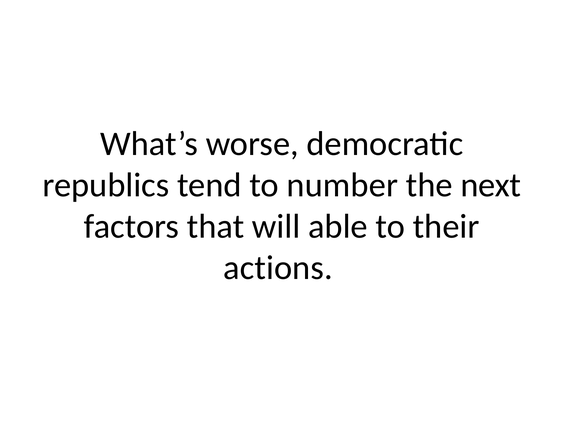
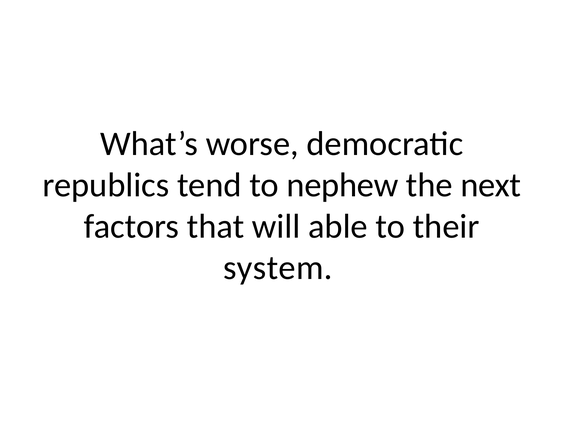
number: number -> nephew
actions: actions -> system
